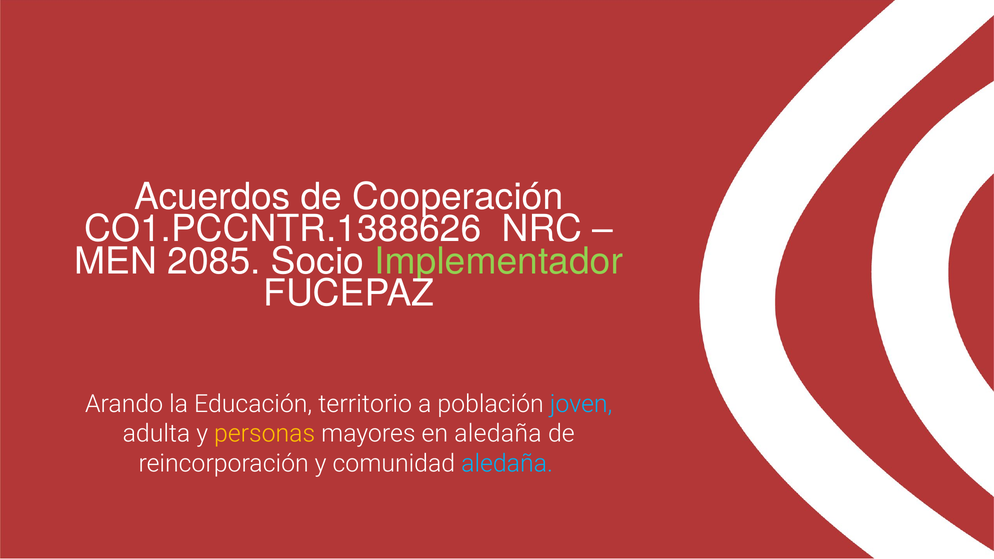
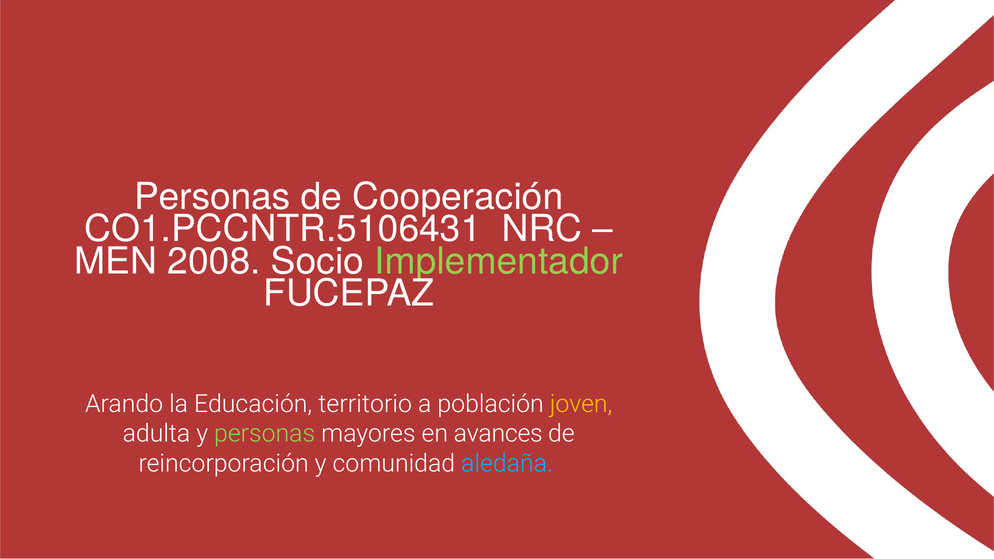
Acuerdos at (212, 197): Acuerdos -> Personas
CO1.PCCNTR.1388626: CO1.PCCNTR.1388626 -> CO1.PCCNTR.5106431
2085: 2085 -> 2008
joven colour: light blue -> yellow
personas at (265, 434) colour: yellow -> light green
en aledaña: aledaña -> avances
